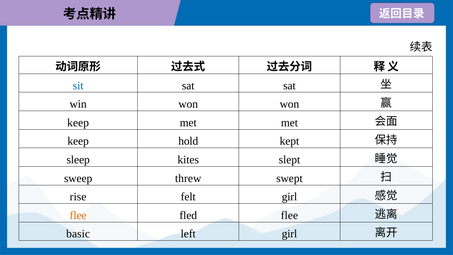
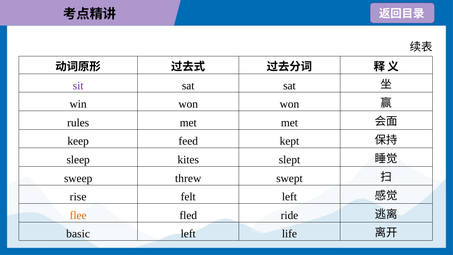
sit colour: blue -> purple
keep at (78, 123): keep -> rules
hold: hold -> feed
felt girl: girl -> left
fled flee: flee -> ride
left girl: girl -> life
